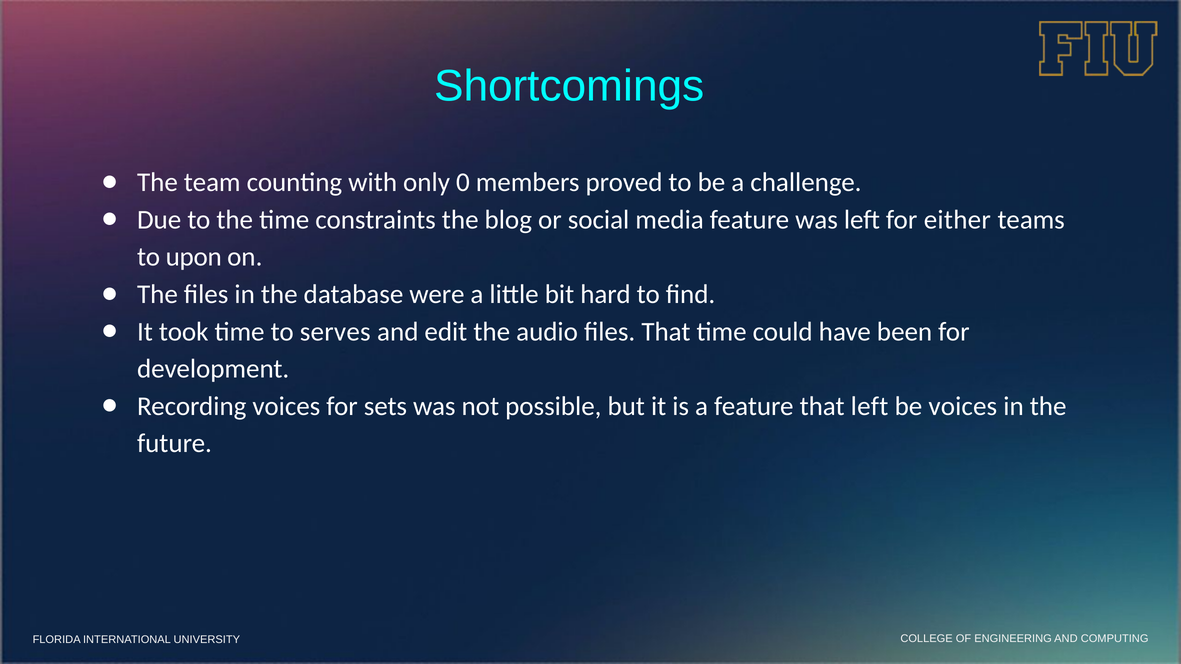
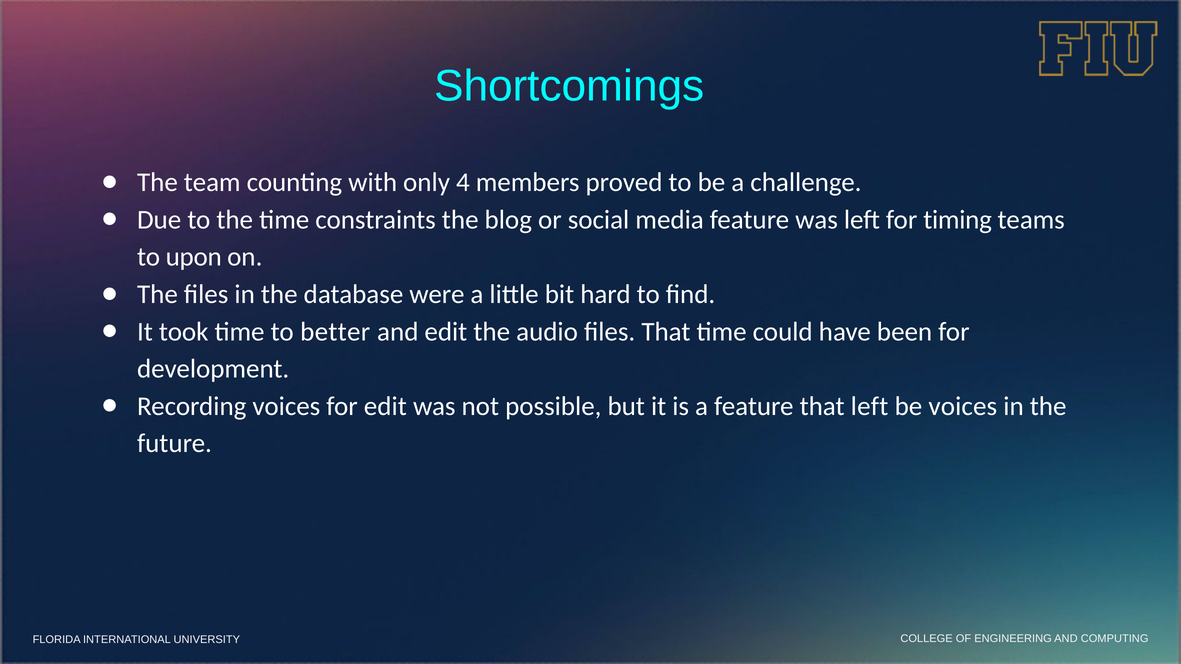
0: 0 -> 4
either: either -> timing
serves: serves -> better
for sets: sets -> edit
